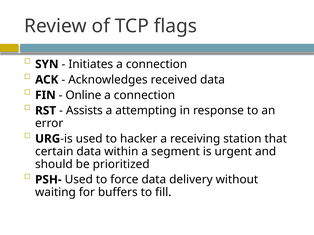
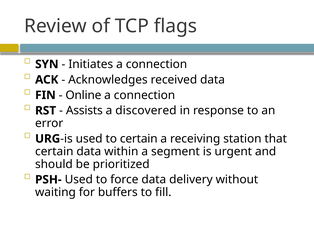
attempting: attempting -> discovered
to hacker: hacker -> certain
